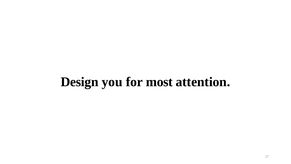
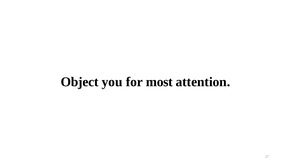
Design: Design -> Object
